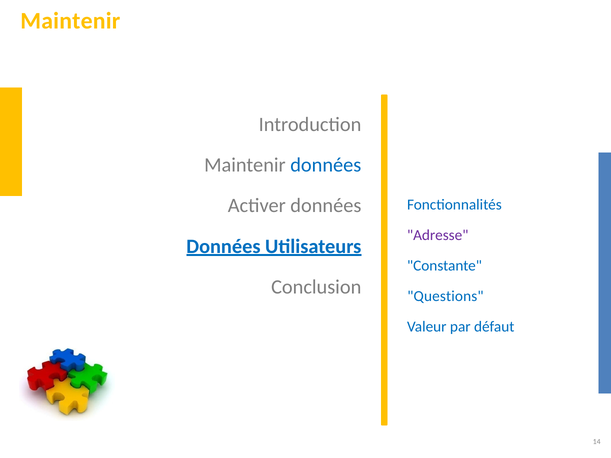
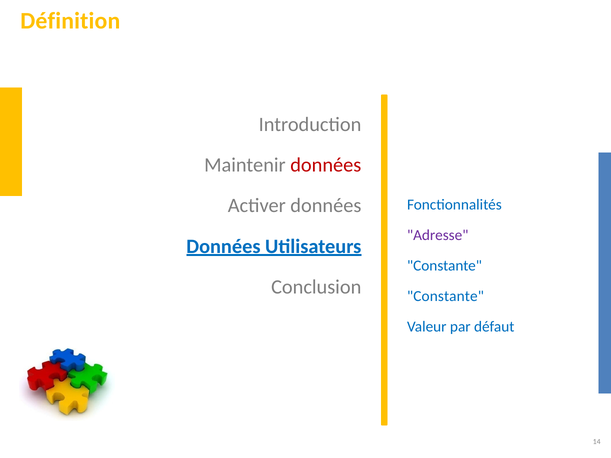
Maintenir at (70, 21): Maintenir -> Définition
données at (326, 165) colour: blue -> red
Questions at (445, 296): Questions -> Constante
